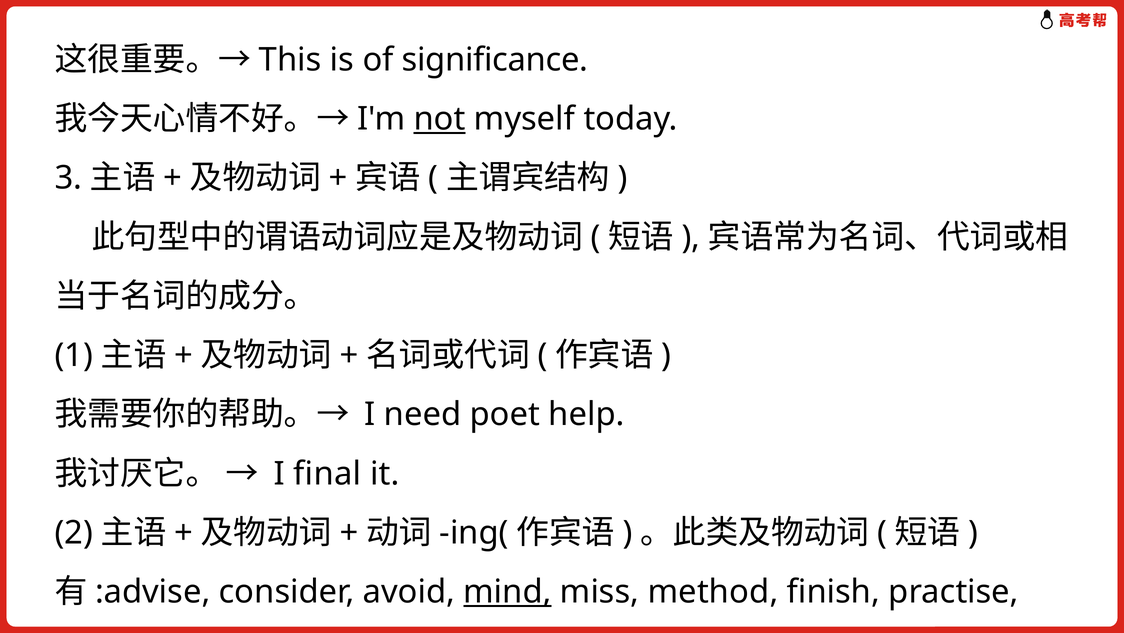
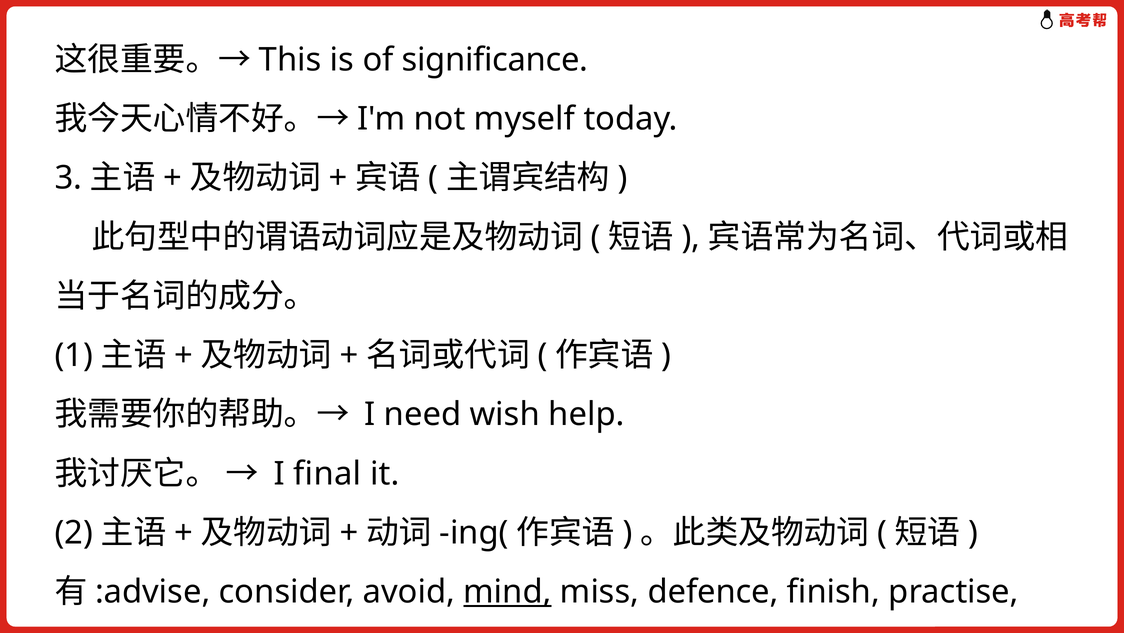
not underline: present -> none
poet: poet -> wish
method: method -> defence
